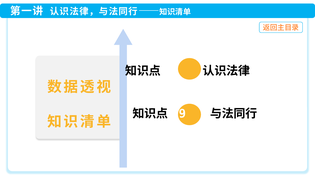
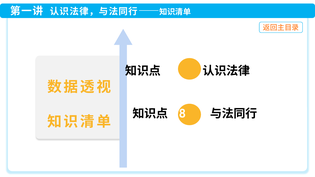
9: 9 -> 8
